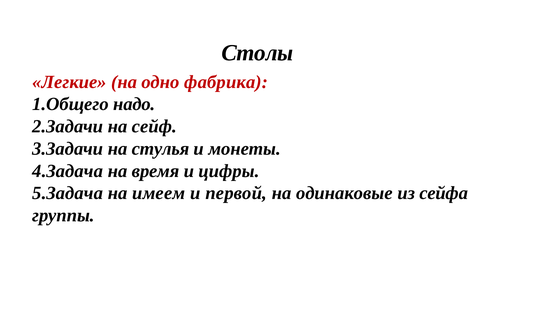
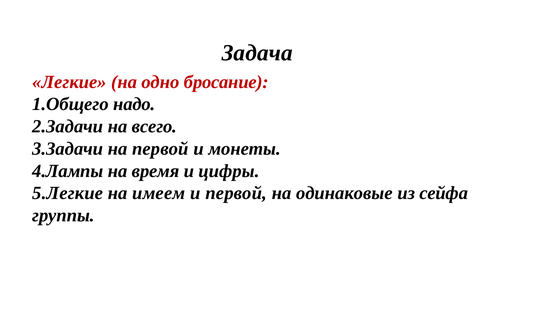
Столы: Столы -> Задача
фабрика: фабрика -> бросание
сейф: сейф -> всего
на стулья: стулья -> первой
4.Задача: 4.Задача -> 4.Лампы
5.Задача: 5.Задача -> 5.Легкие
